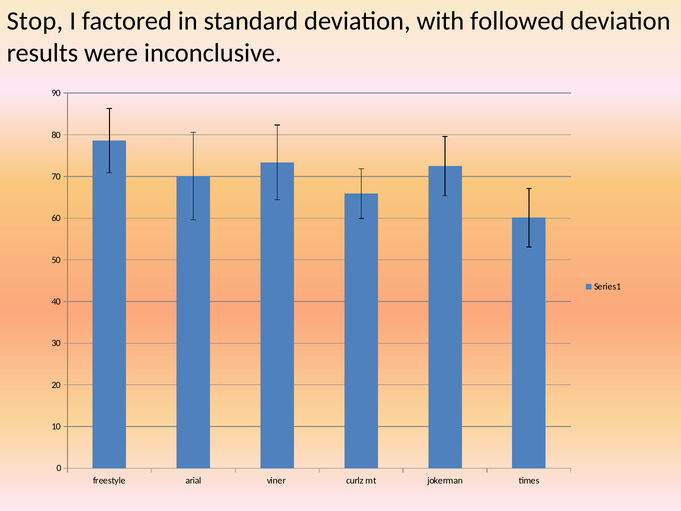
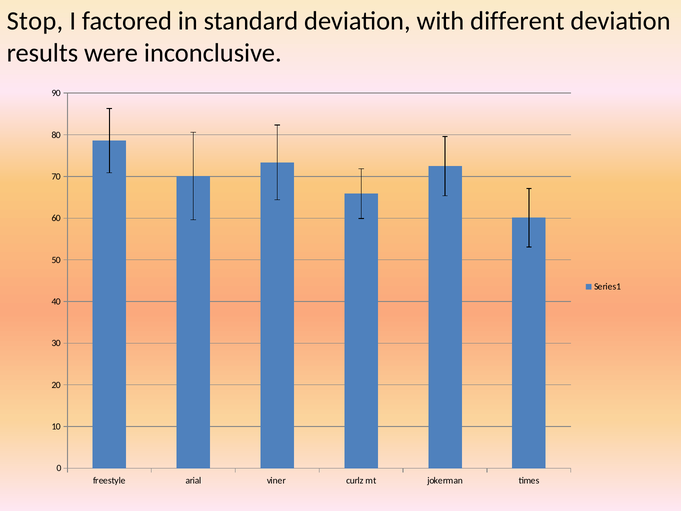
followed: followed -> different
